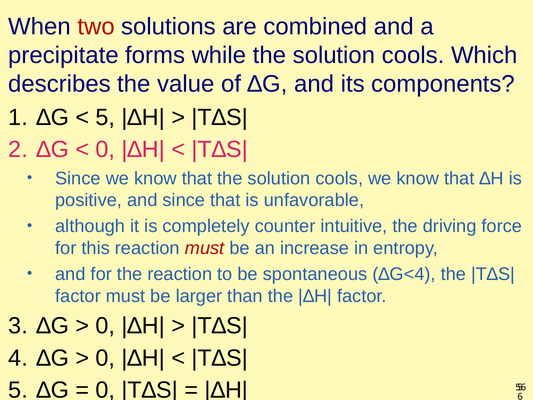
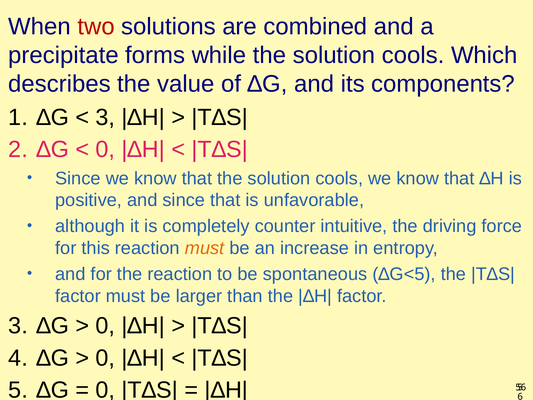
5 at (105, 117): 5 -> 3
must at (205, 248) colour: red -> orange
∆G<4: ∆G<4 -> ∆G<5
